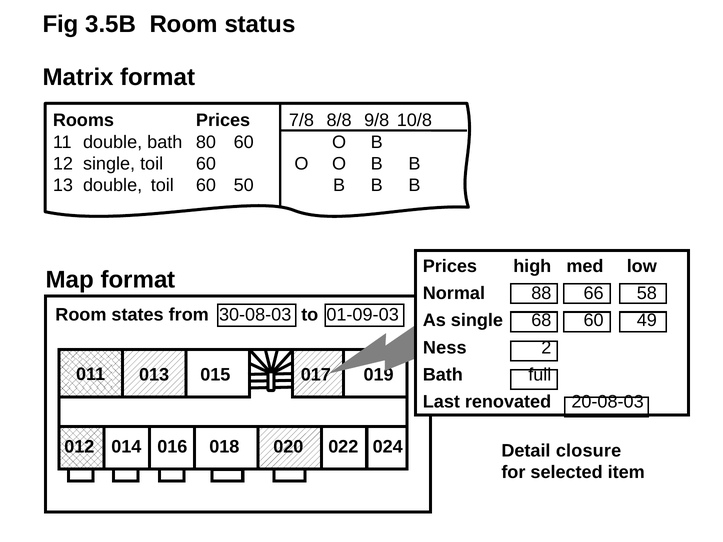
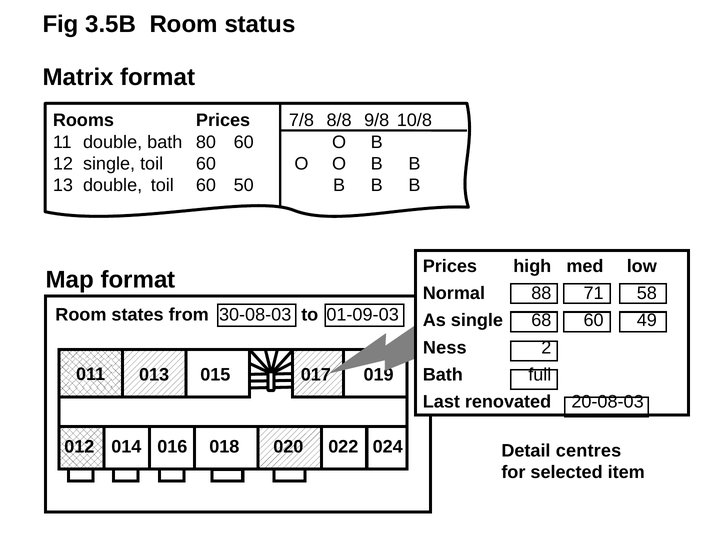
66: 66 -> 71
closure: closure -> centres
